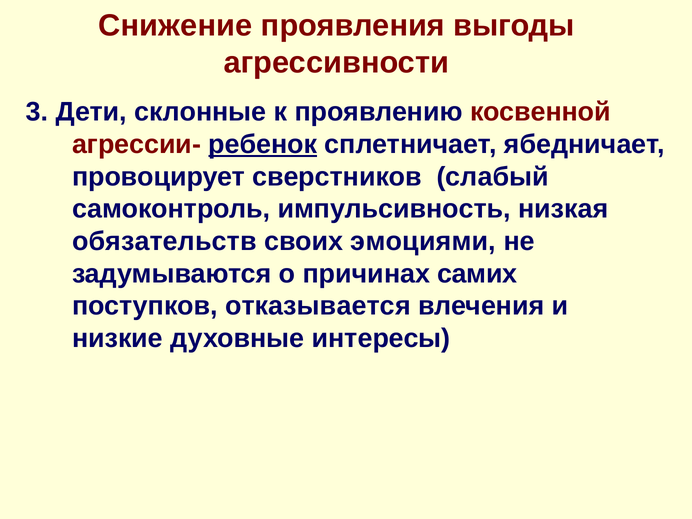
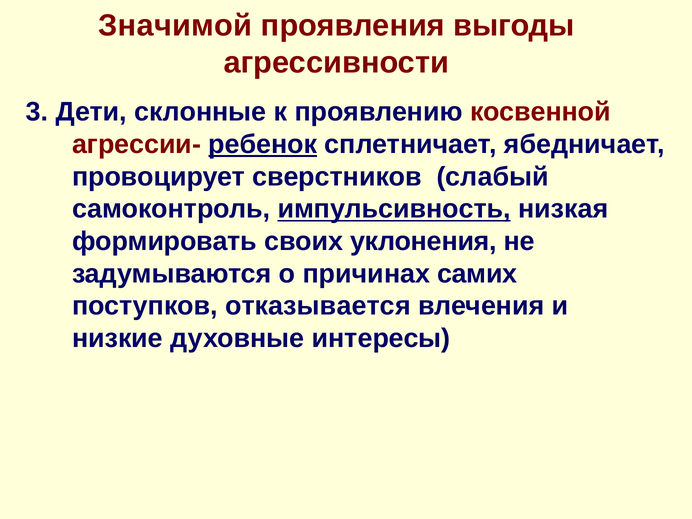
Снижение: Снижение -> Значимой
импульсивность underline: none -> present
обязательств: обязательств -> формировать
эмоциями: эмоциями -> уклонения
